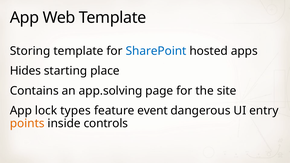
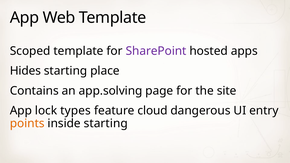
Storing: Storing -> Scoped
SharePoint colour: blue -> purple
event: event -> cloud
inside controls: controls -> starting
